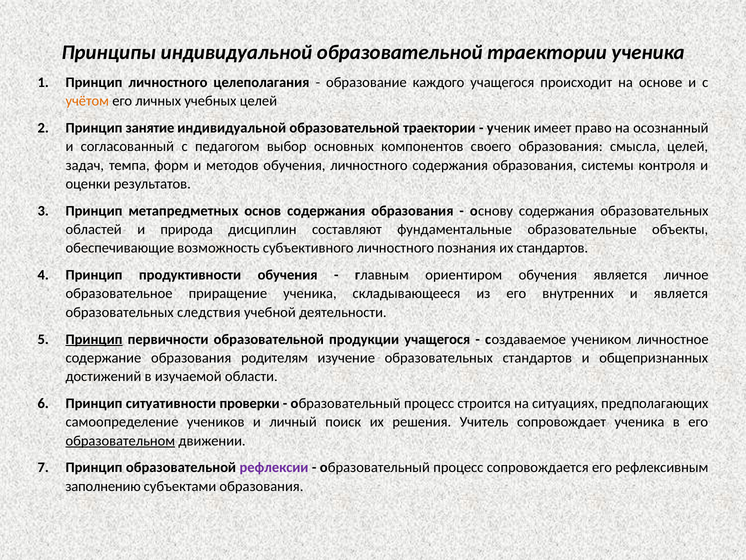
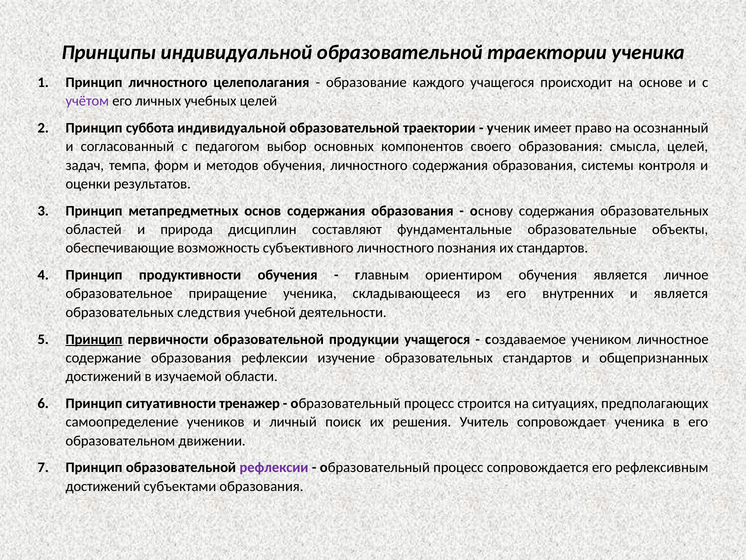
учётом colour: orange -> purple
занятие: занятие -> суббота
образования родителям: родителям -> рефлексии
проверки: проверки -> тренажер
образовательном underline: present -> none
заполнению at (103, 486): заполнению -> достижений
